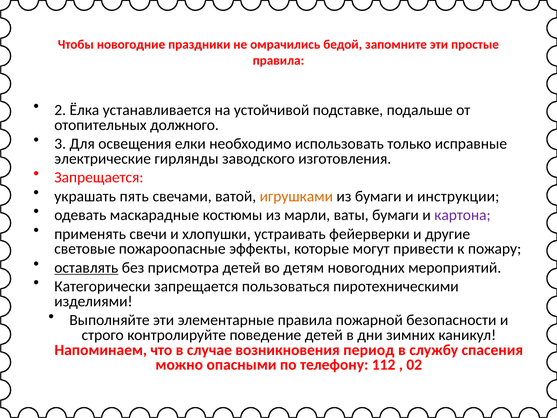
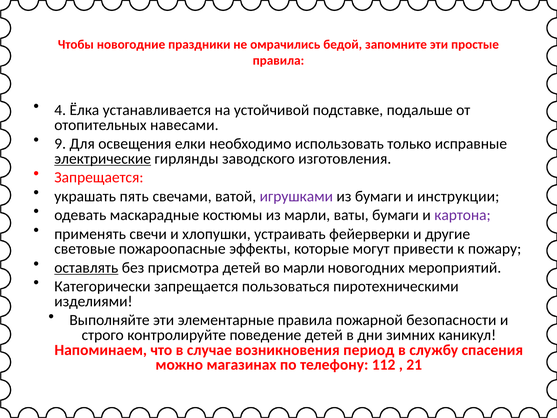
2: 2 -> 4
должного: должного -> навесами
3: 3 -> 9
электрические underline: none -> present
игрушками colour: orange -> purple
во детям: детям -> марли
опасными: опасными -> магазинах
02: 02 -> 21
